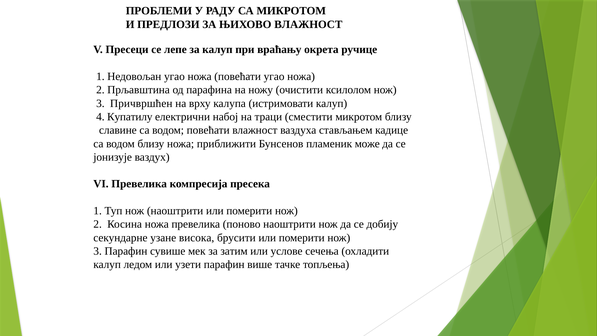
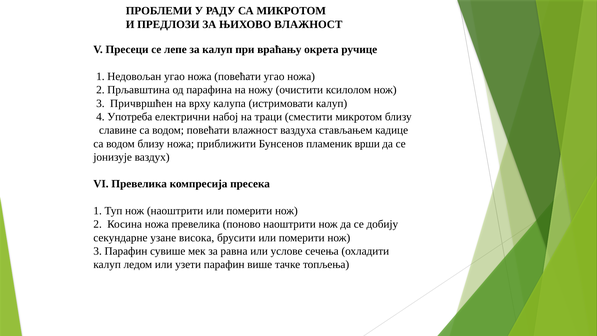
Купатилу: Купатилу -> Употреба
може: може -> врши
затим: затим -> равна
